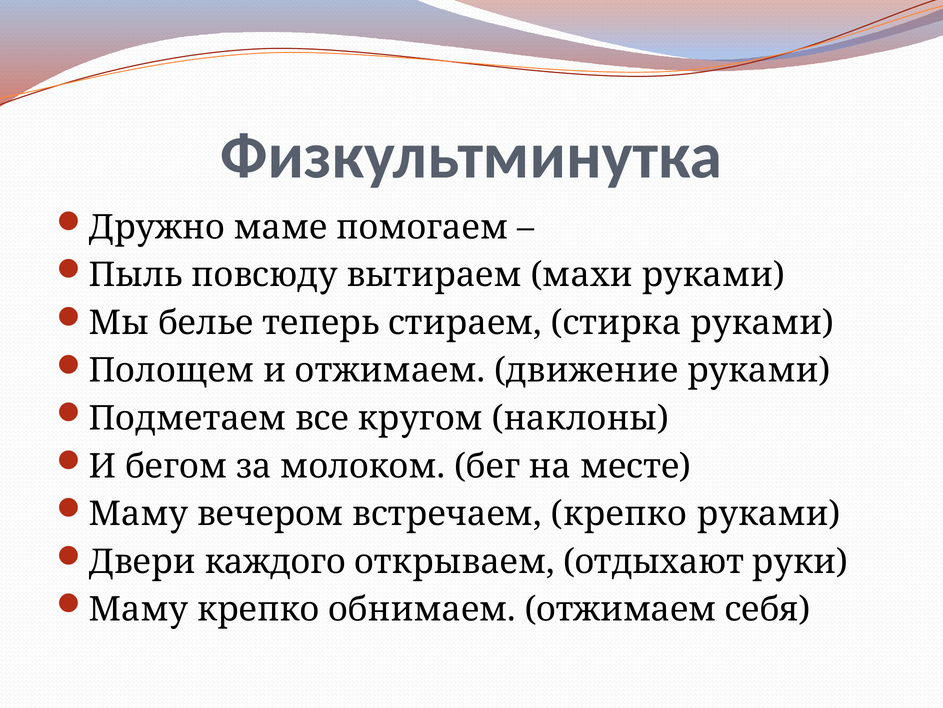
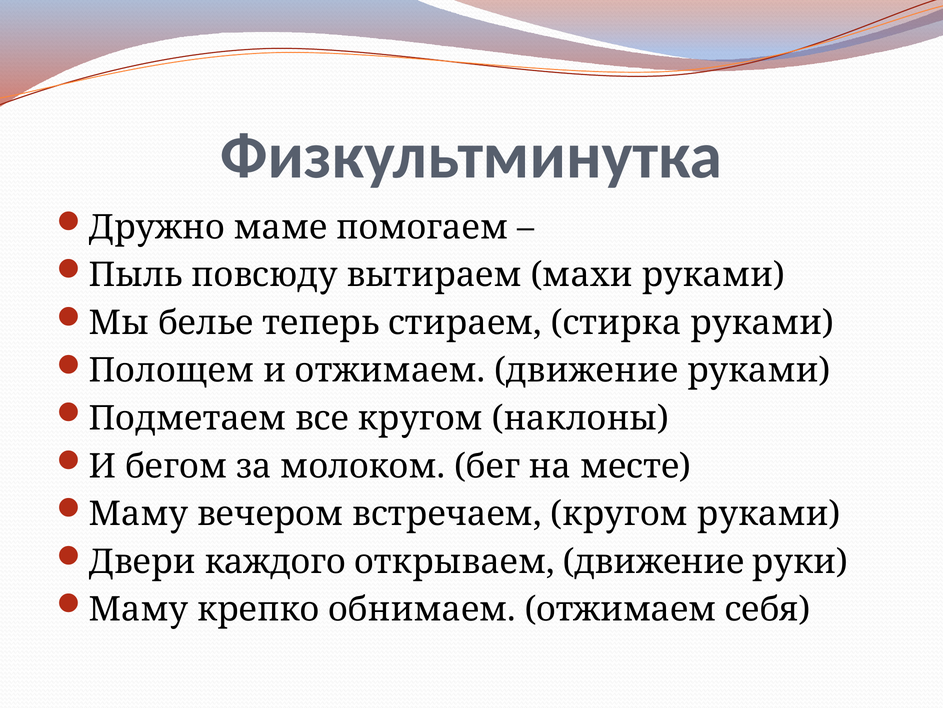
встречаем крепко: крепко -> кругом
открываем отдыхают: отдыхают -> движение
